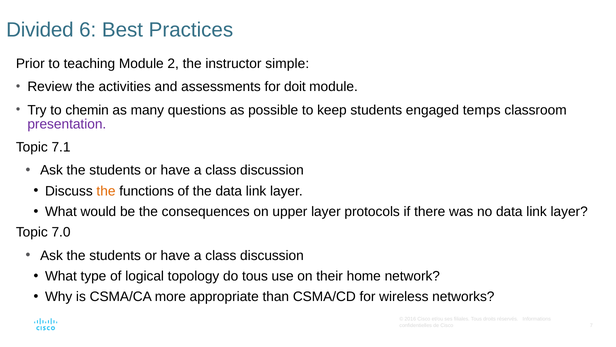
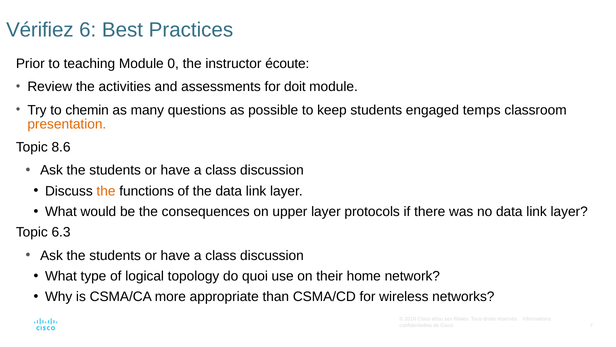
Divided: Divided -> Vérifiez
2: 2 -> 0
simple: simple -> écoute
presentation colour: purple -> orange
7.1: 7.1 -> 8.6
7.0: 7.0 -> 6.3
do tous: tous -> quoi
